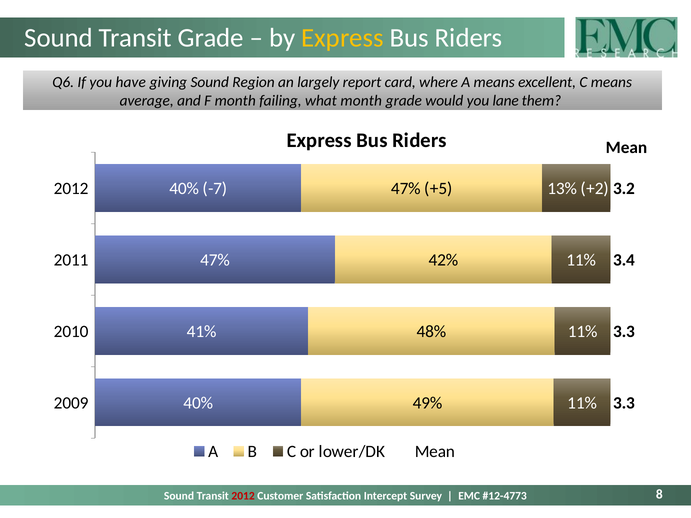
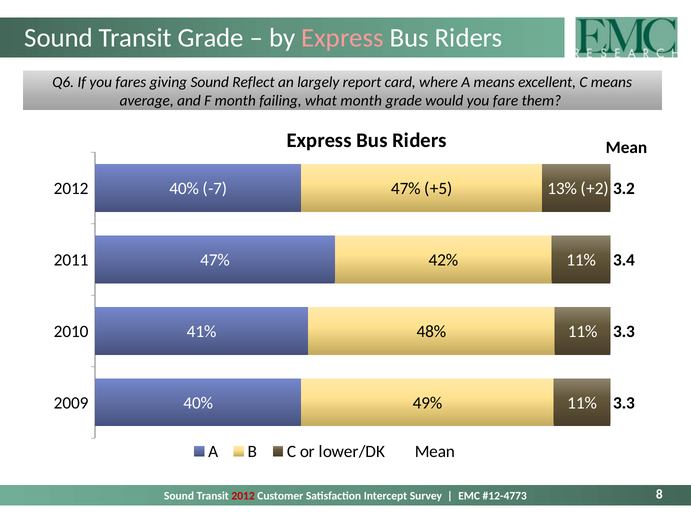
Express at (342, 38) colour: yellow -> pink
have: have -> fares
Region: Region -> Reflect
lane: lane -> fare
